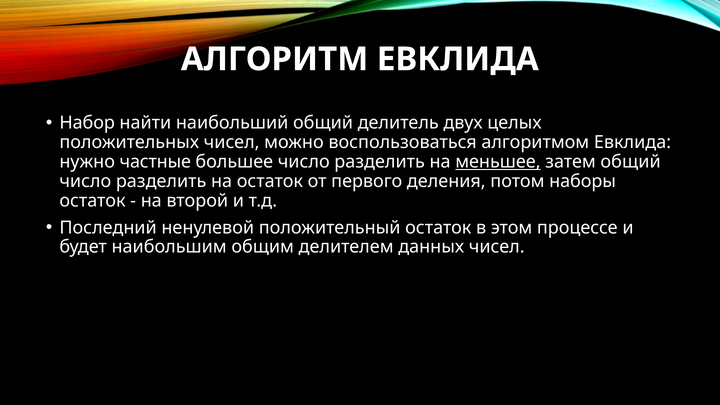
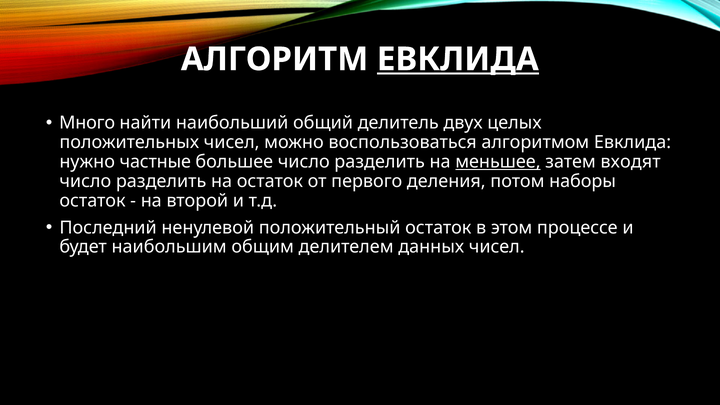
ЕВКЛИДА at (458, 59) underline: none -> present
Набор: Набор -> Много
затем общий: общий -> входят
